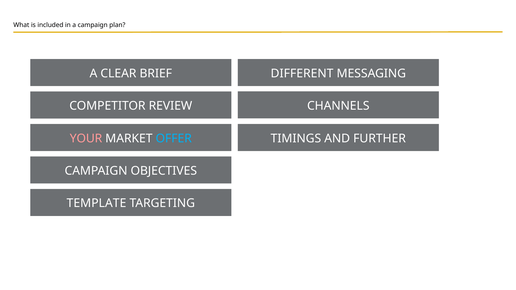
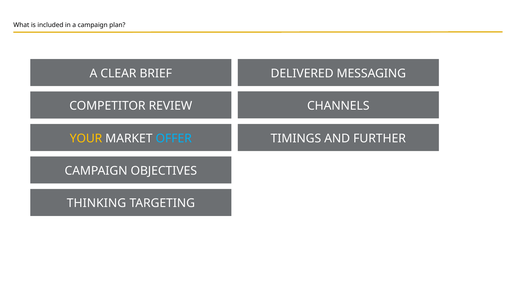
DIFFERENT: DIFFERENT -> DELIVERED
YOUR colour: pink -> yellow
TEMPLATE: TEMPLATE -> THINKING
